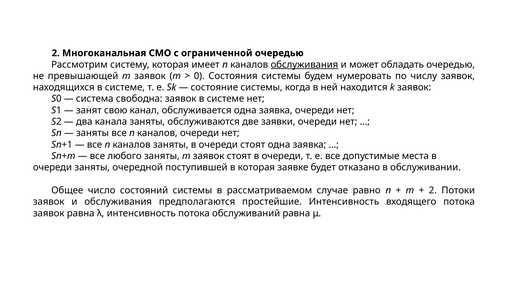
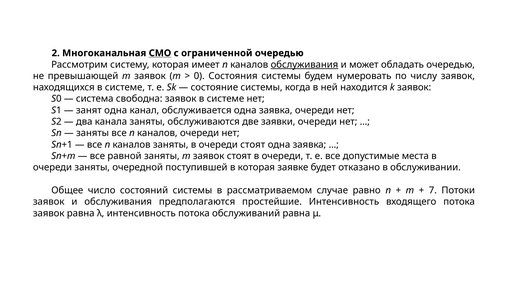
СМО underline: none -> present
занят свою: свою -> одна
любого: любого -> равной
2 at (433, 190): 2 -> 7
